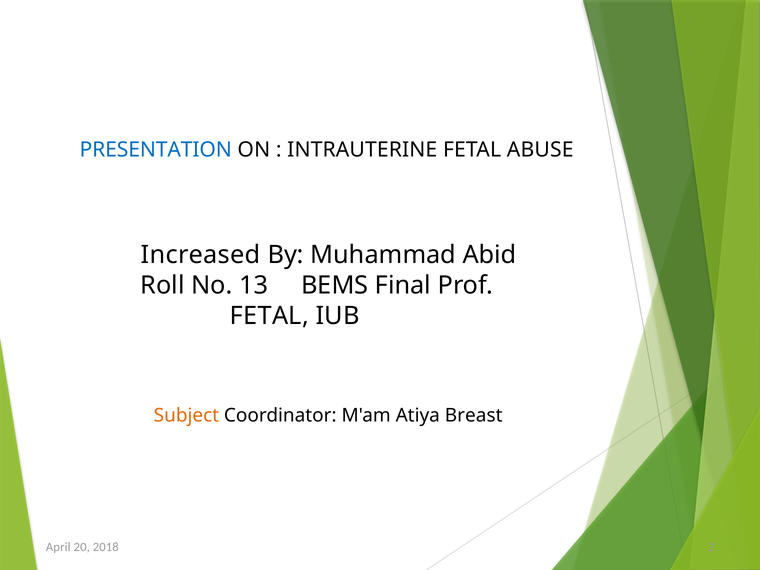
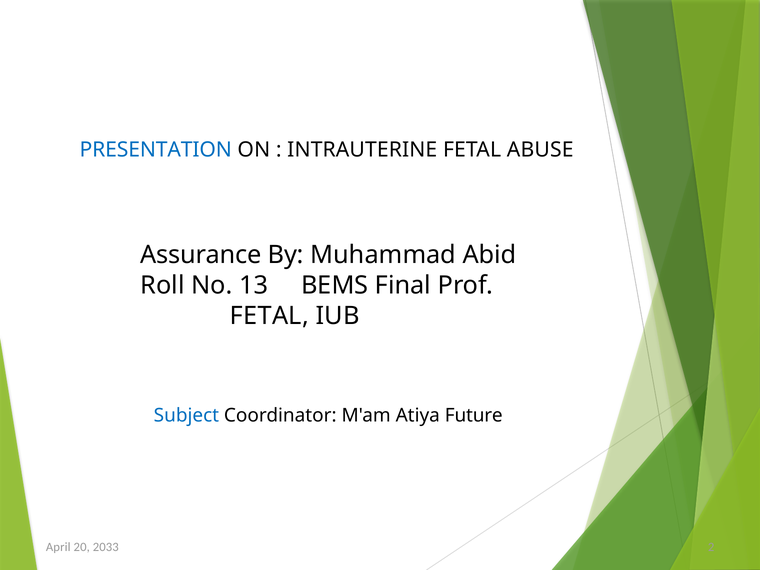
Increased: Increased -> Assurance
Subject colour: orange -> blue
Breast: Breast -> Future
2018: 2018 -> 2033
